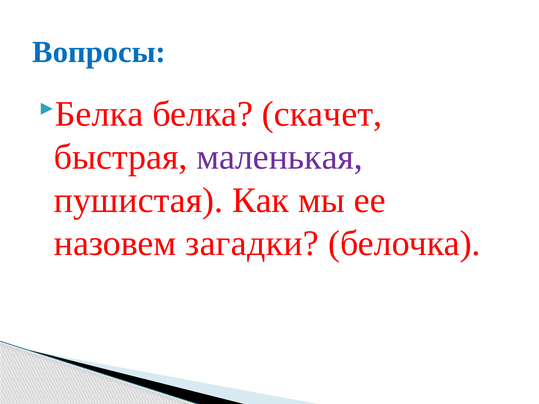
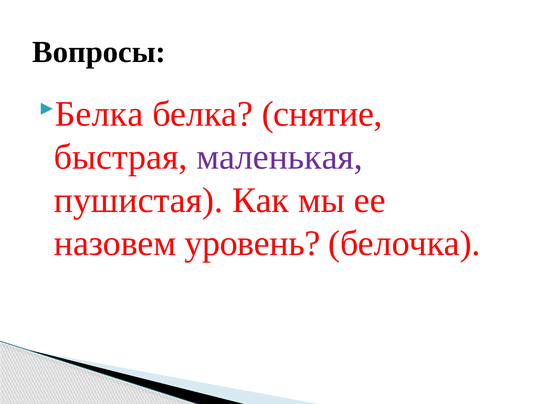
Вопросы colour: blue -> black
скачет: скачет -> снятие
загадки: загадки -> уровень
